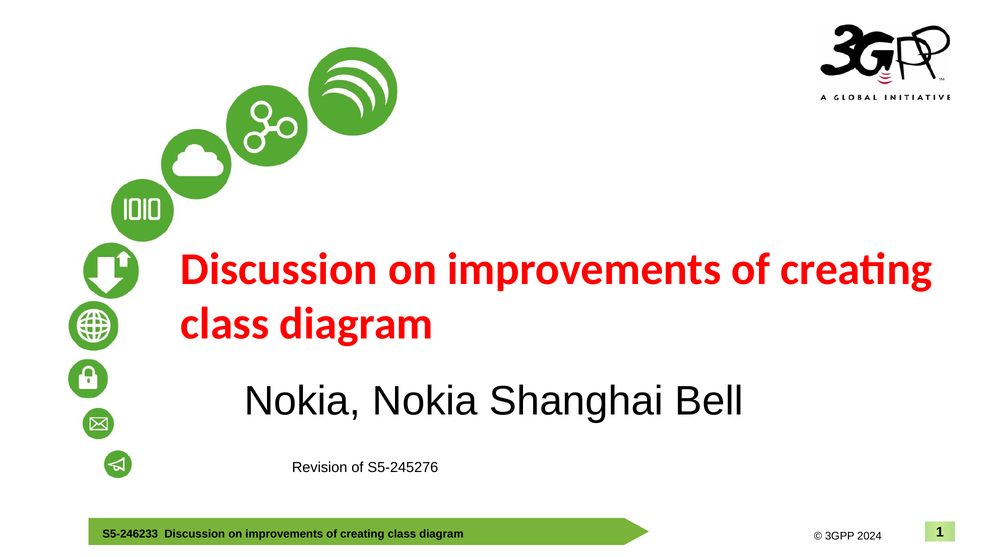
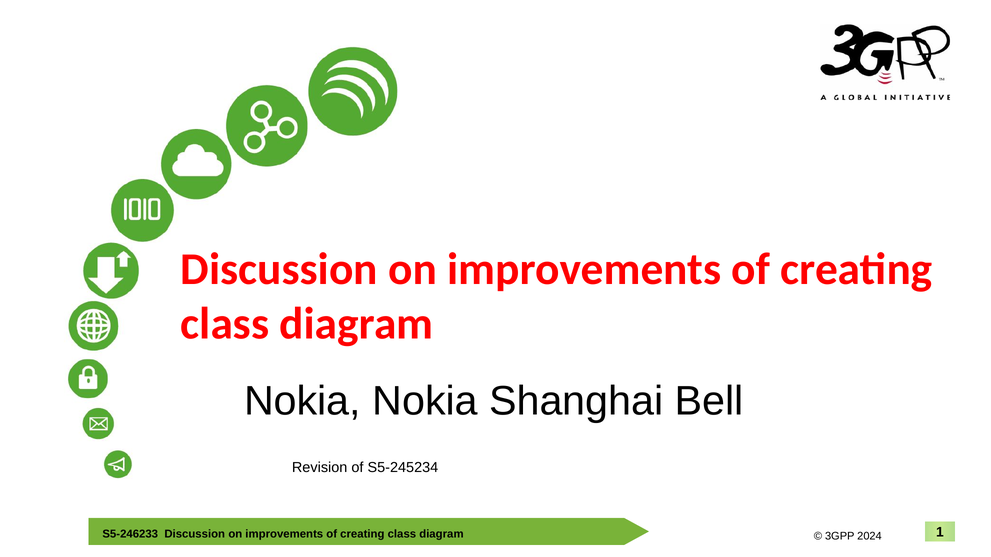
S5-245276: S5-245276 -> S5-245234
